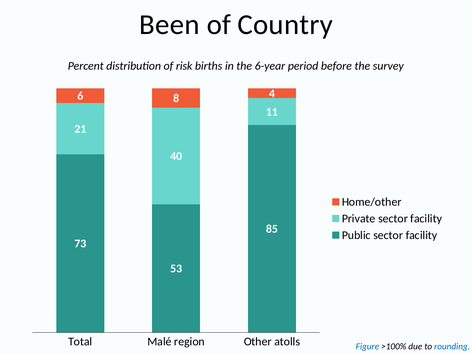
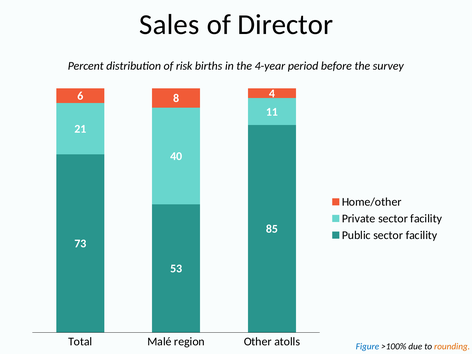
Been: Been -> Sales
Country: Country -> Director
6-year: 6-year -> 4-year
rounding colour: blue -> orange
